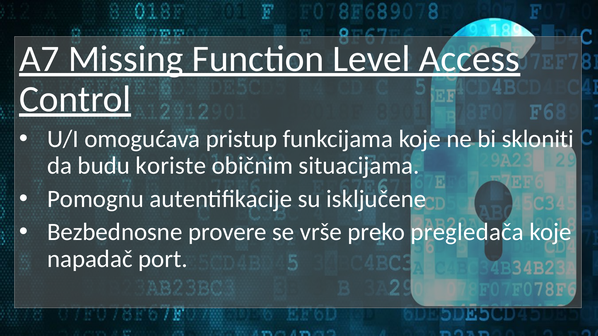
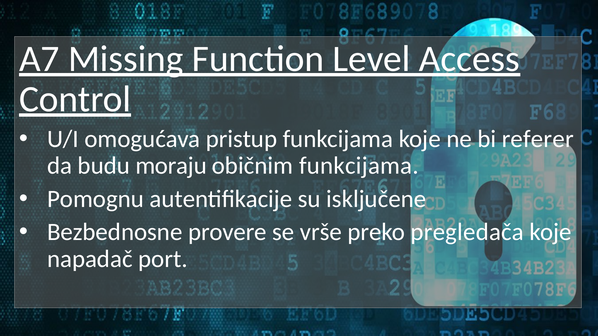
skloniti: skloniti -> referer
koriste: koriste -> moraju
običnim situacijama: situacijama -> funkcijama
